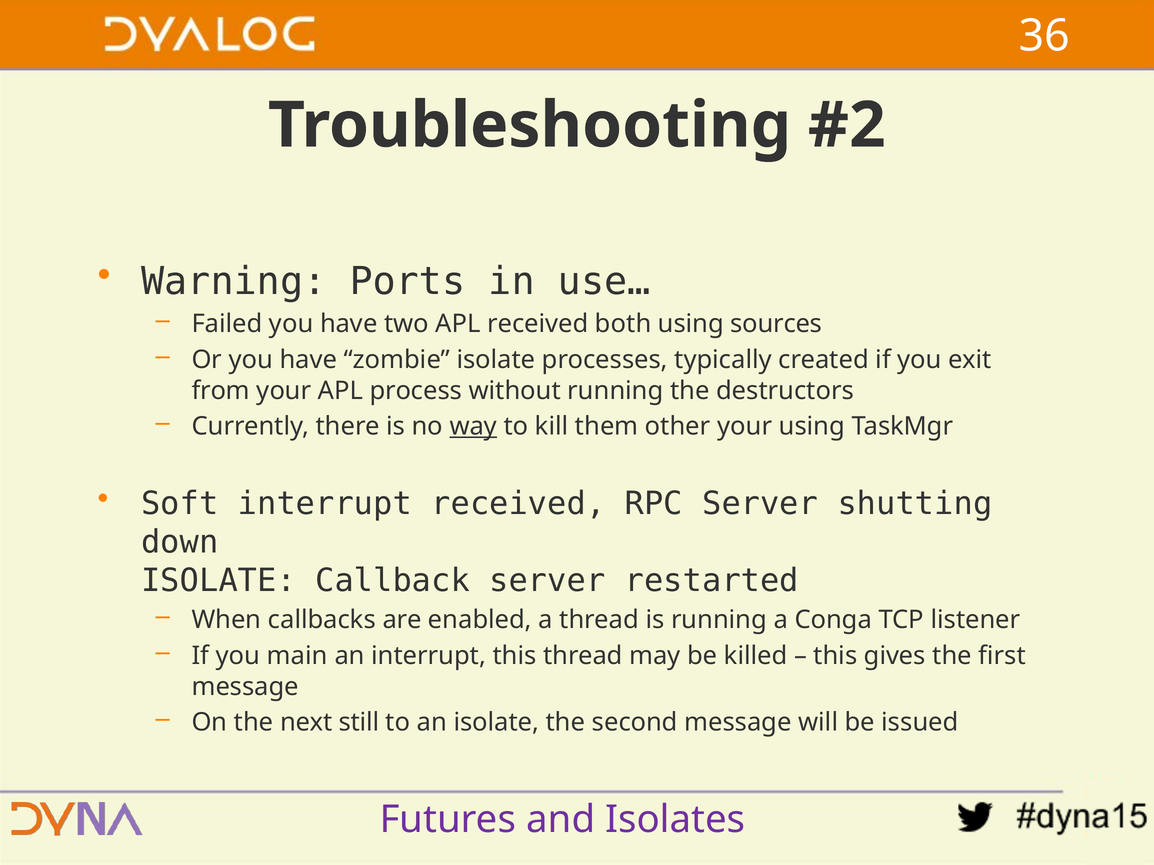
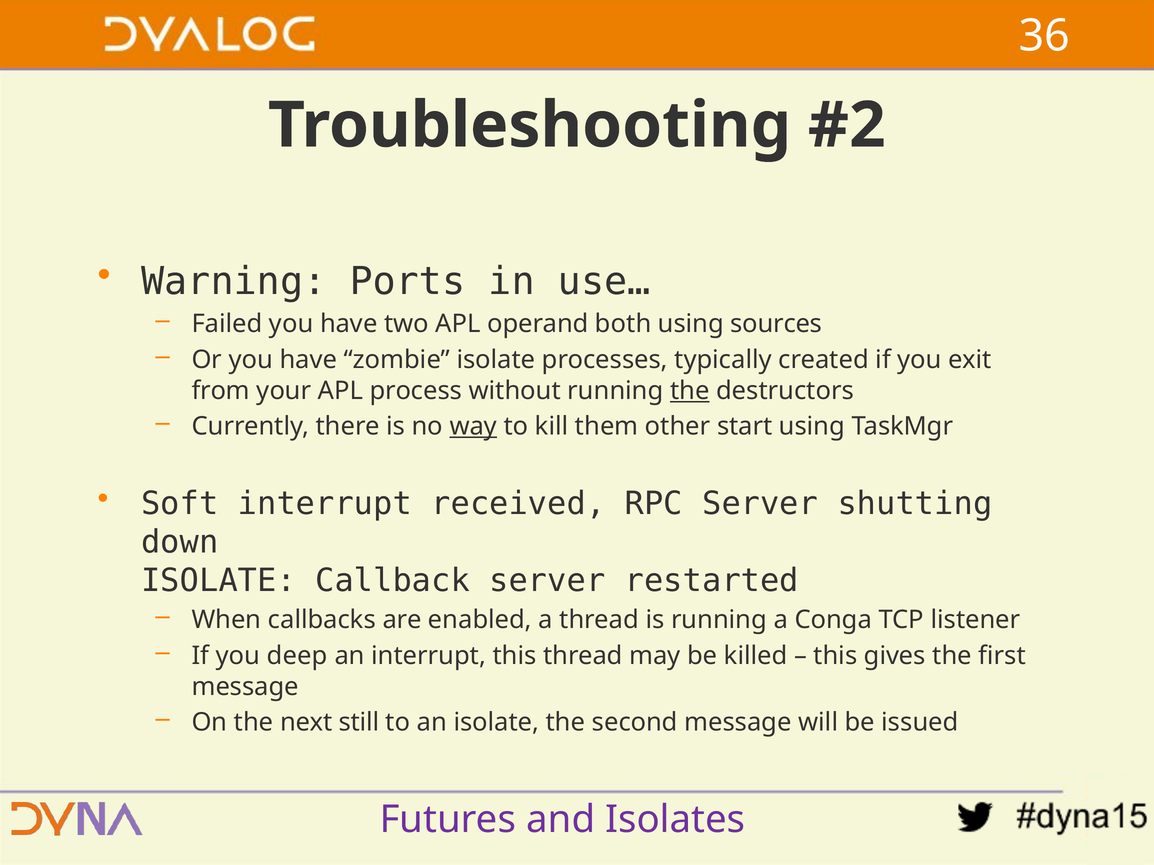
APL received: received -> operand
the at (690, 391) underline: none -> present
other your: your -> start
main: main -> deep
